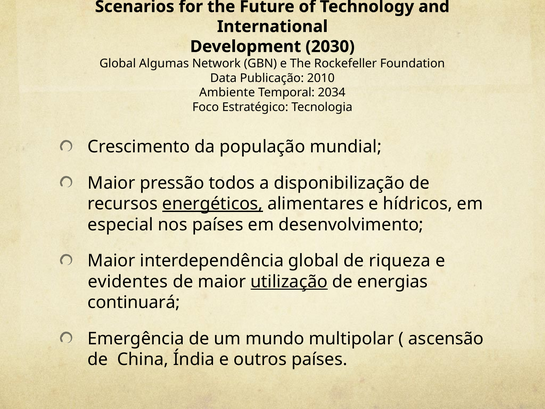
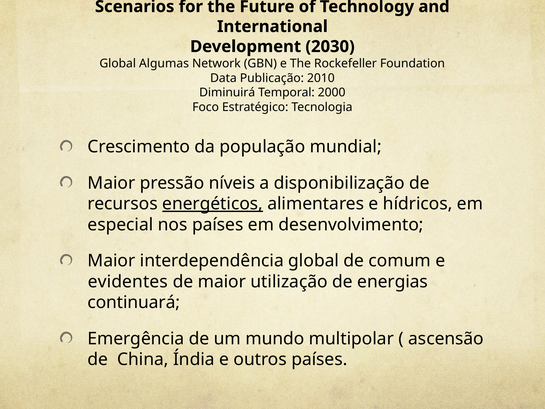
Ambiente: Ambiente -> Diminuirá
2034: 2034 -> 2000
todos: todos -> níveis
riqueza: riqueza -> comum
utilização underline: present -> none
